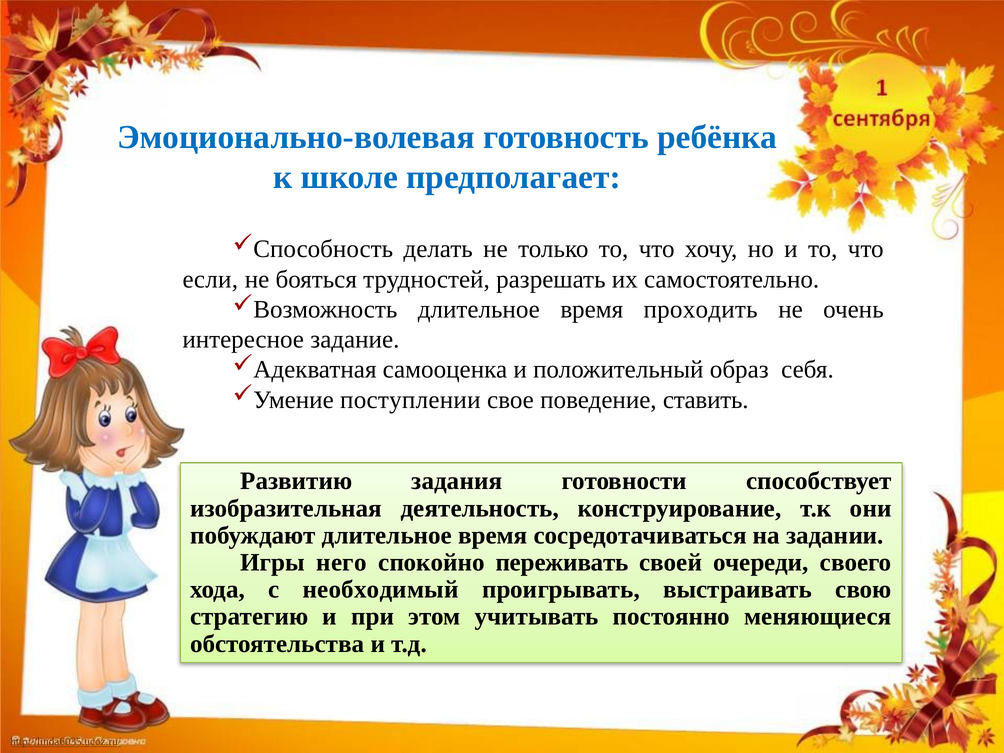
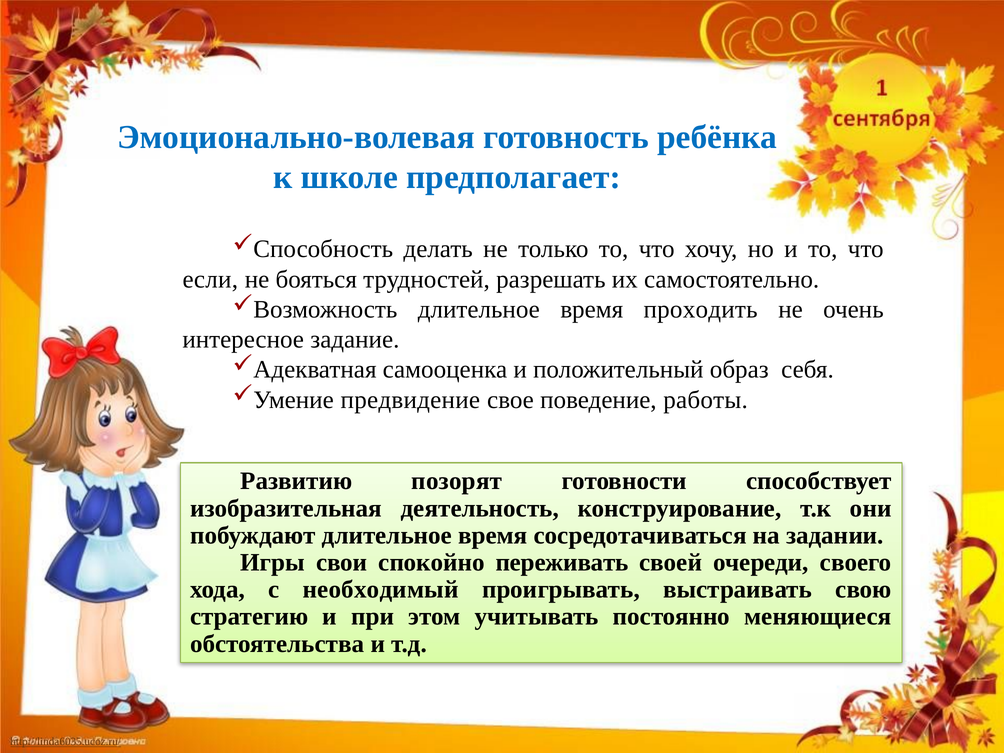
поступлении: поступлении -> предвидение
ставить: ставить -> работы
задания: задания -> позорят
него: него -> свои
